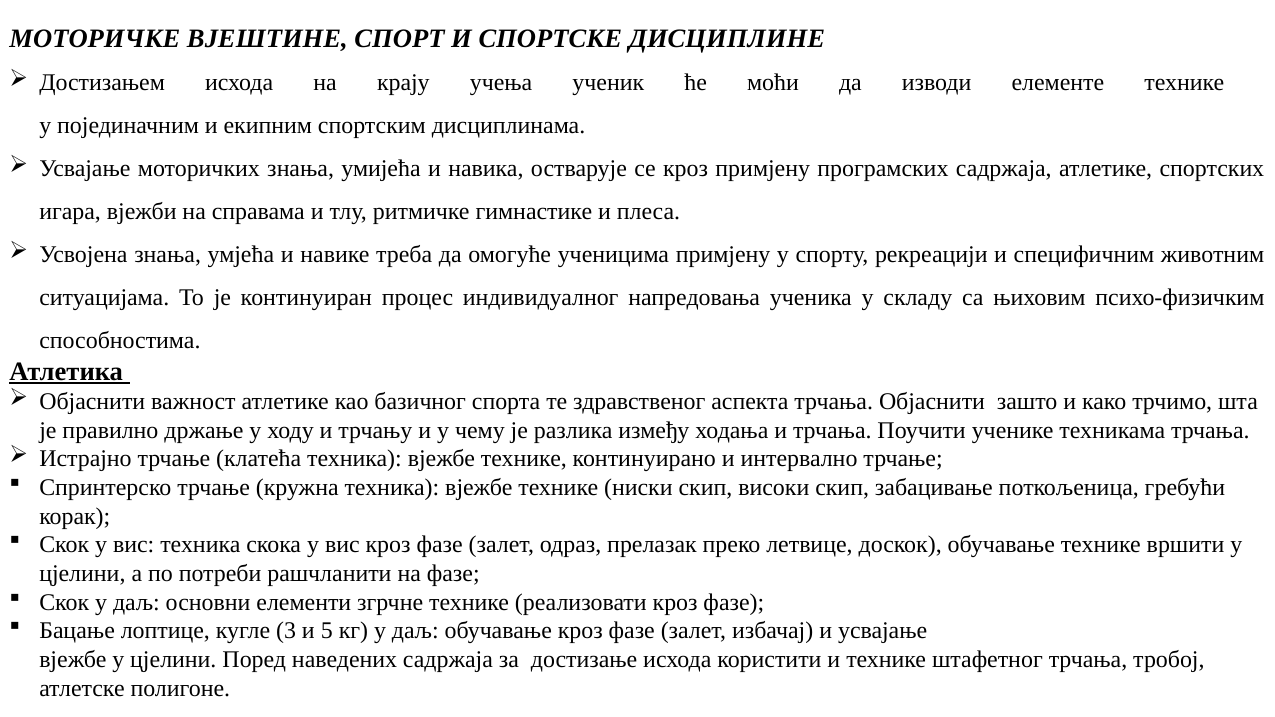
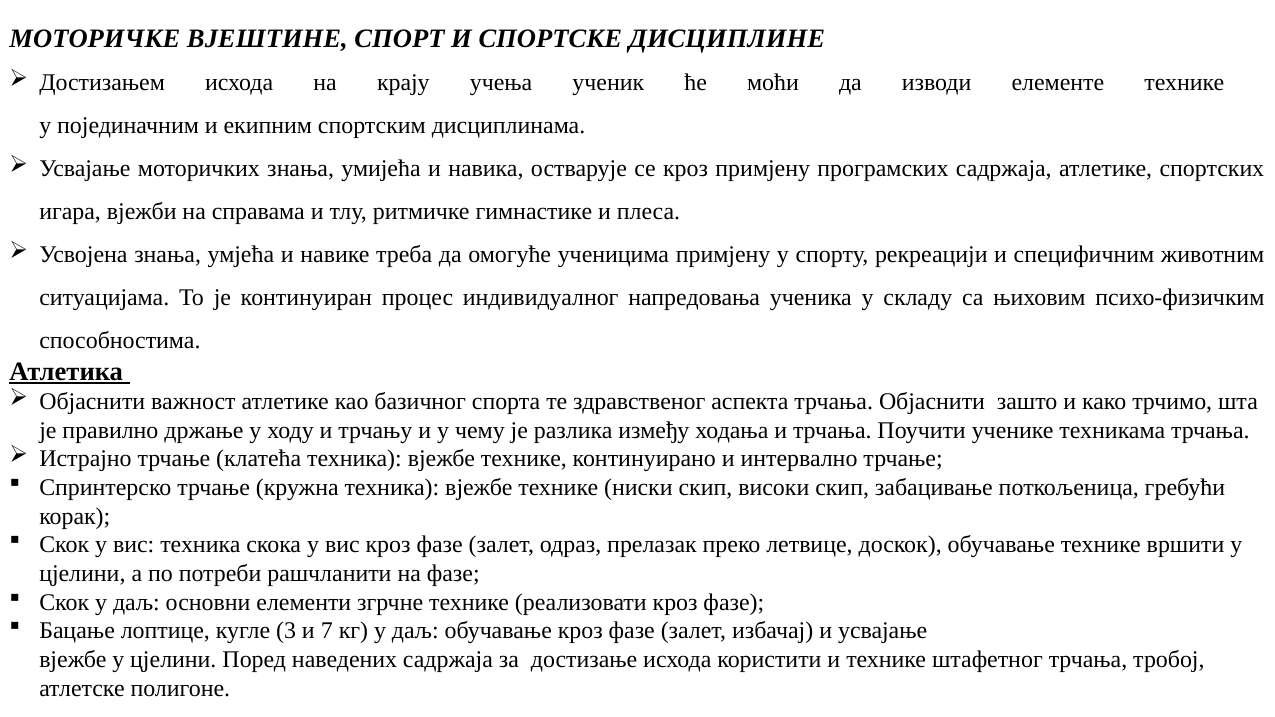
5: 5 -> 7
